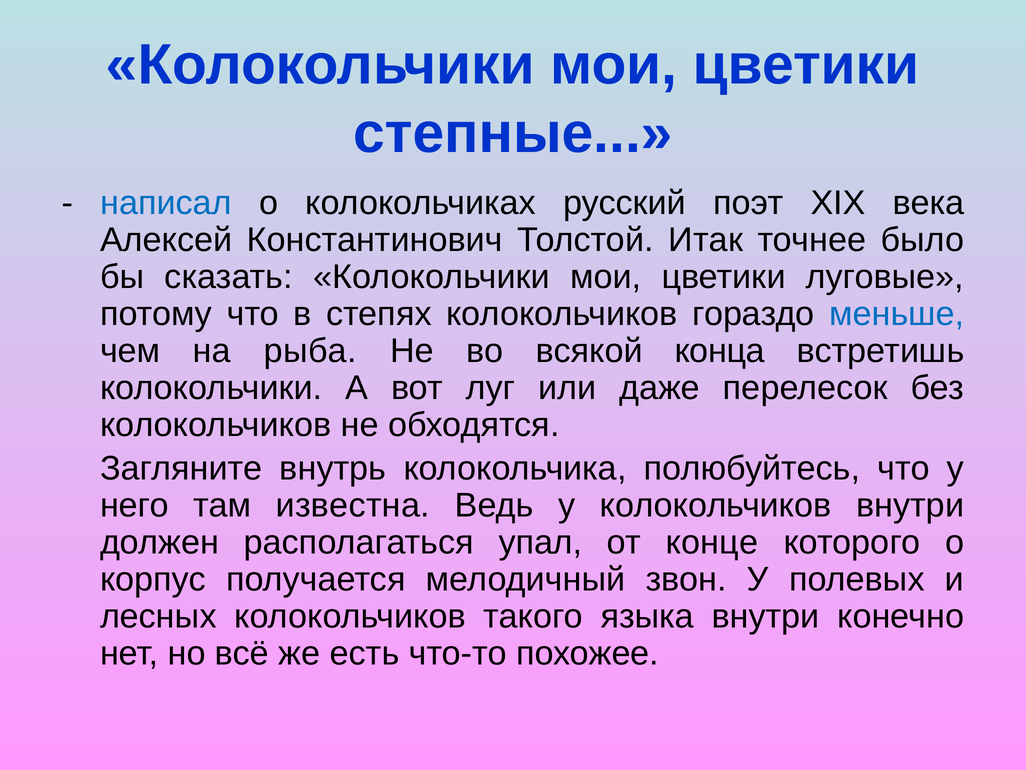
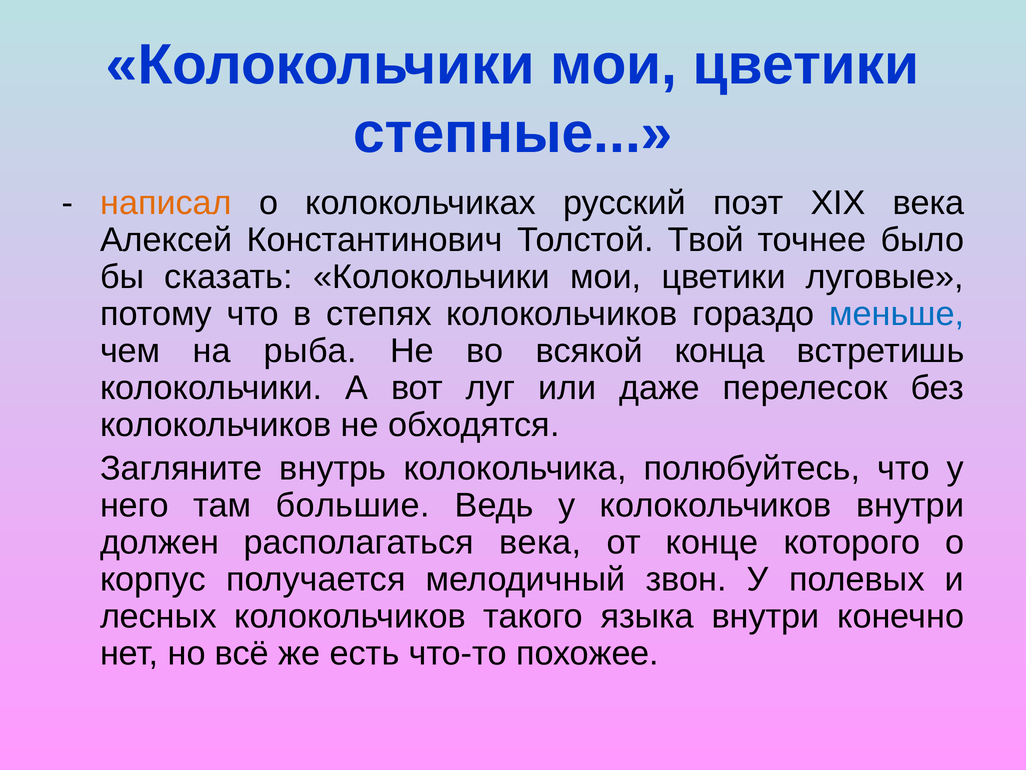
написал colour: blue -> orange
Итак: Итак -> Твой
известна: известна -> большие
располагаться упал: упал -> века
